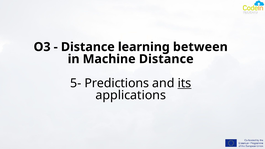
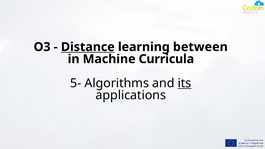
Distance at (88, 47) underline: none -> present
Machine Distance: Distance -> Curricula
Predictions: Predictions -> Algorithms
